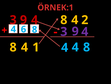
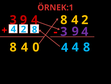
6: 6 -> 2
1: 1 -> 0
